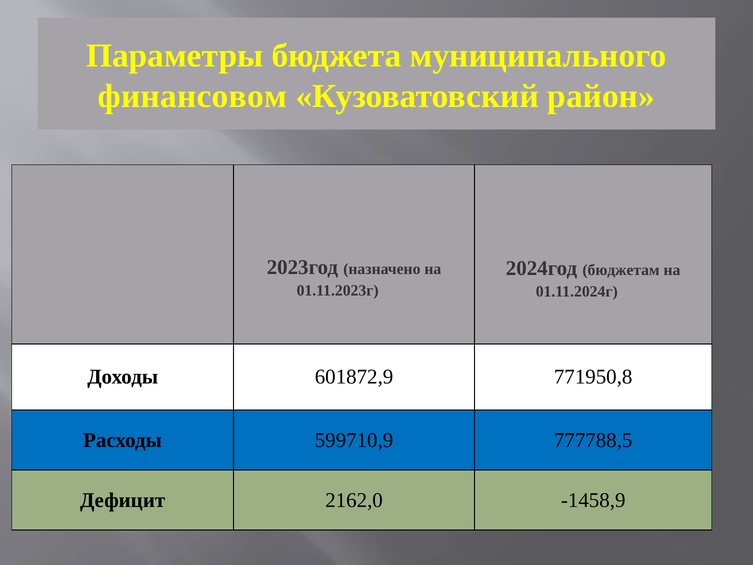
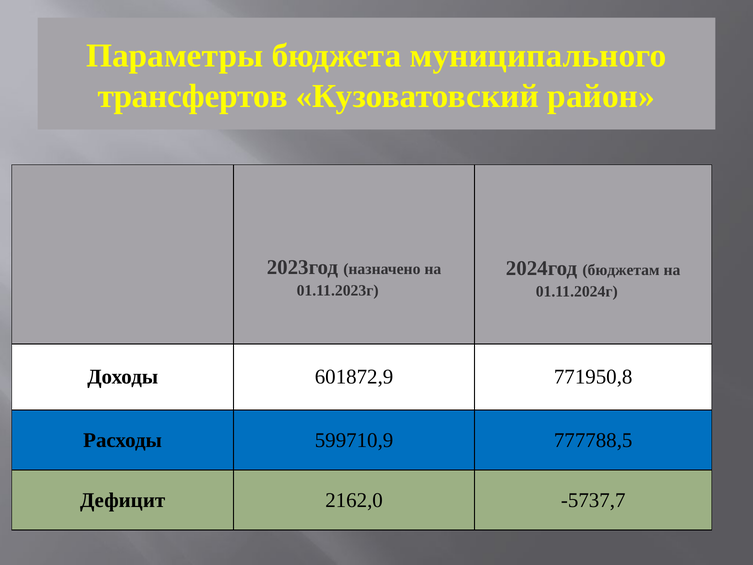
финансовом: финансовом -> трансфертов
-1458,9: -1458,9 -> -5737,7
